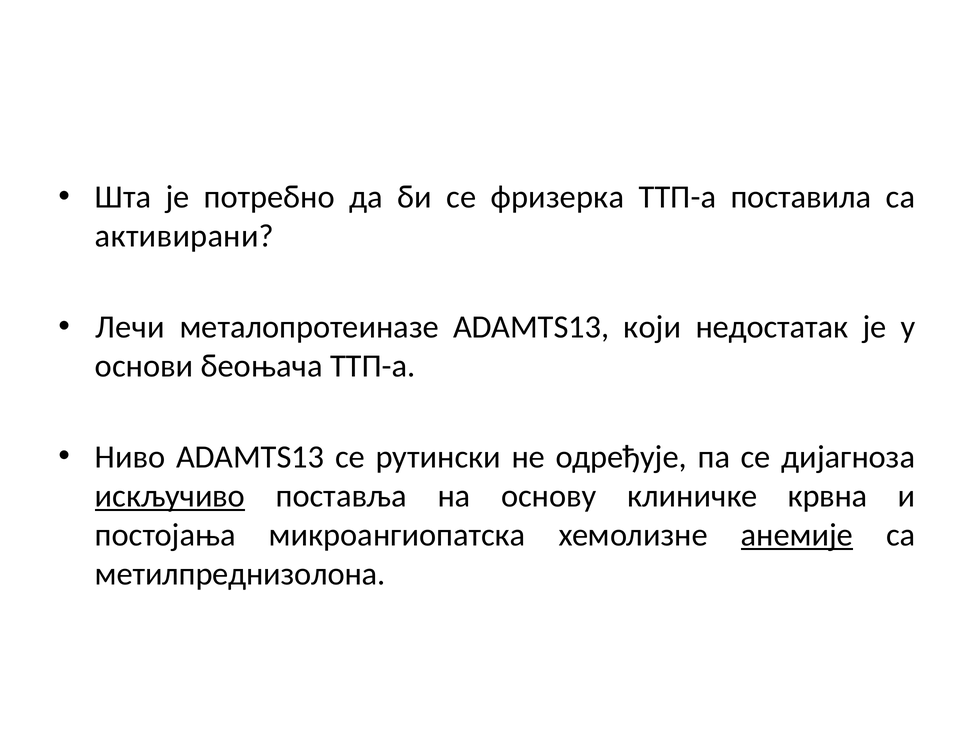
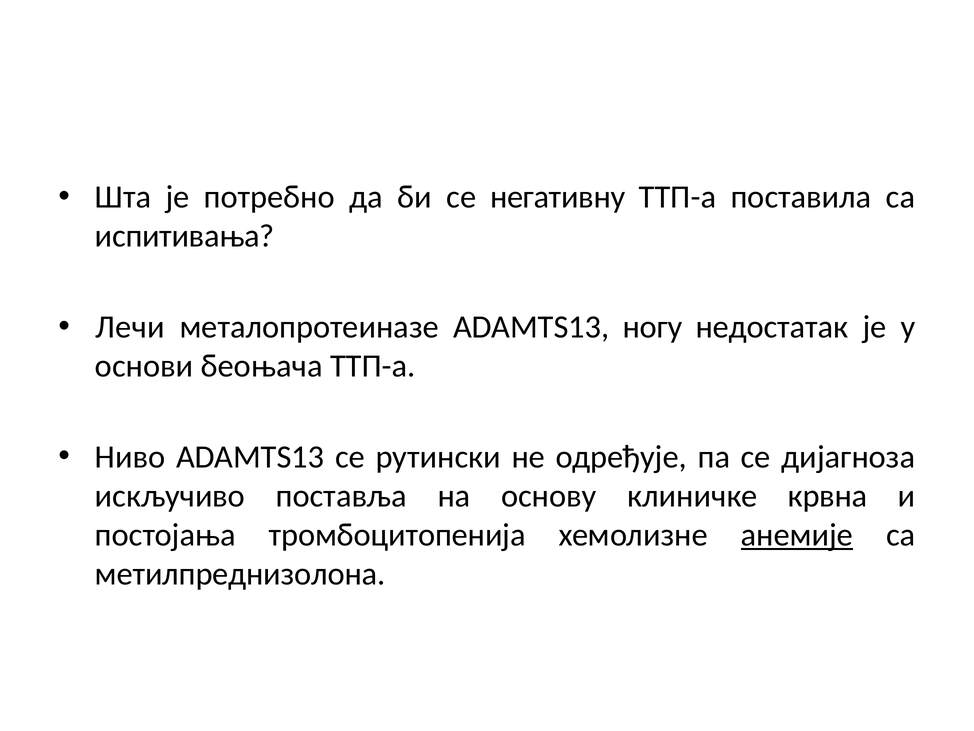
фризерка: фризерка -> негативну
активирани: активирани -> испитивања
који: који -> ногу
искључиво underline: present -> none
микроангиопатска: микроангиопатска -> тромбоцитопенија
